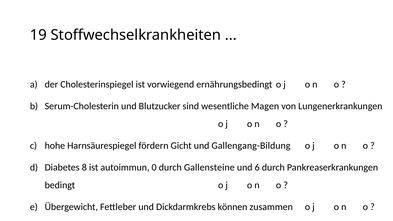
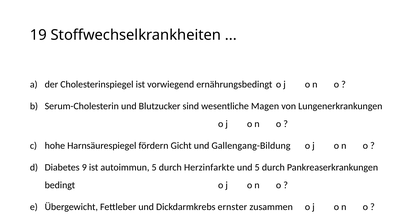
8: 8 -> 9
autoimmun 0: 0 -> 5
Gallensteine: Gallensteine -> Herzinfarkte
und 6: 6 -> 5
können: können -> ernster
